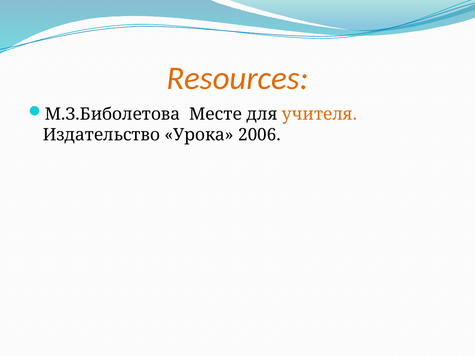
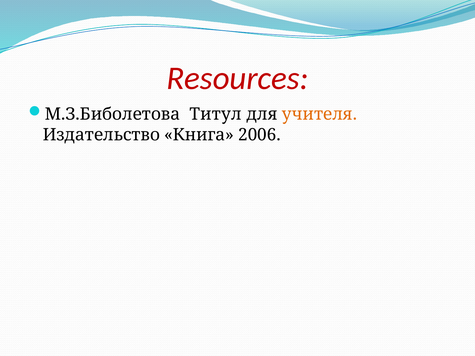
Resources colour: orange -> red
Месте: Месте -> Титул
Урока: Урока -> Книга
